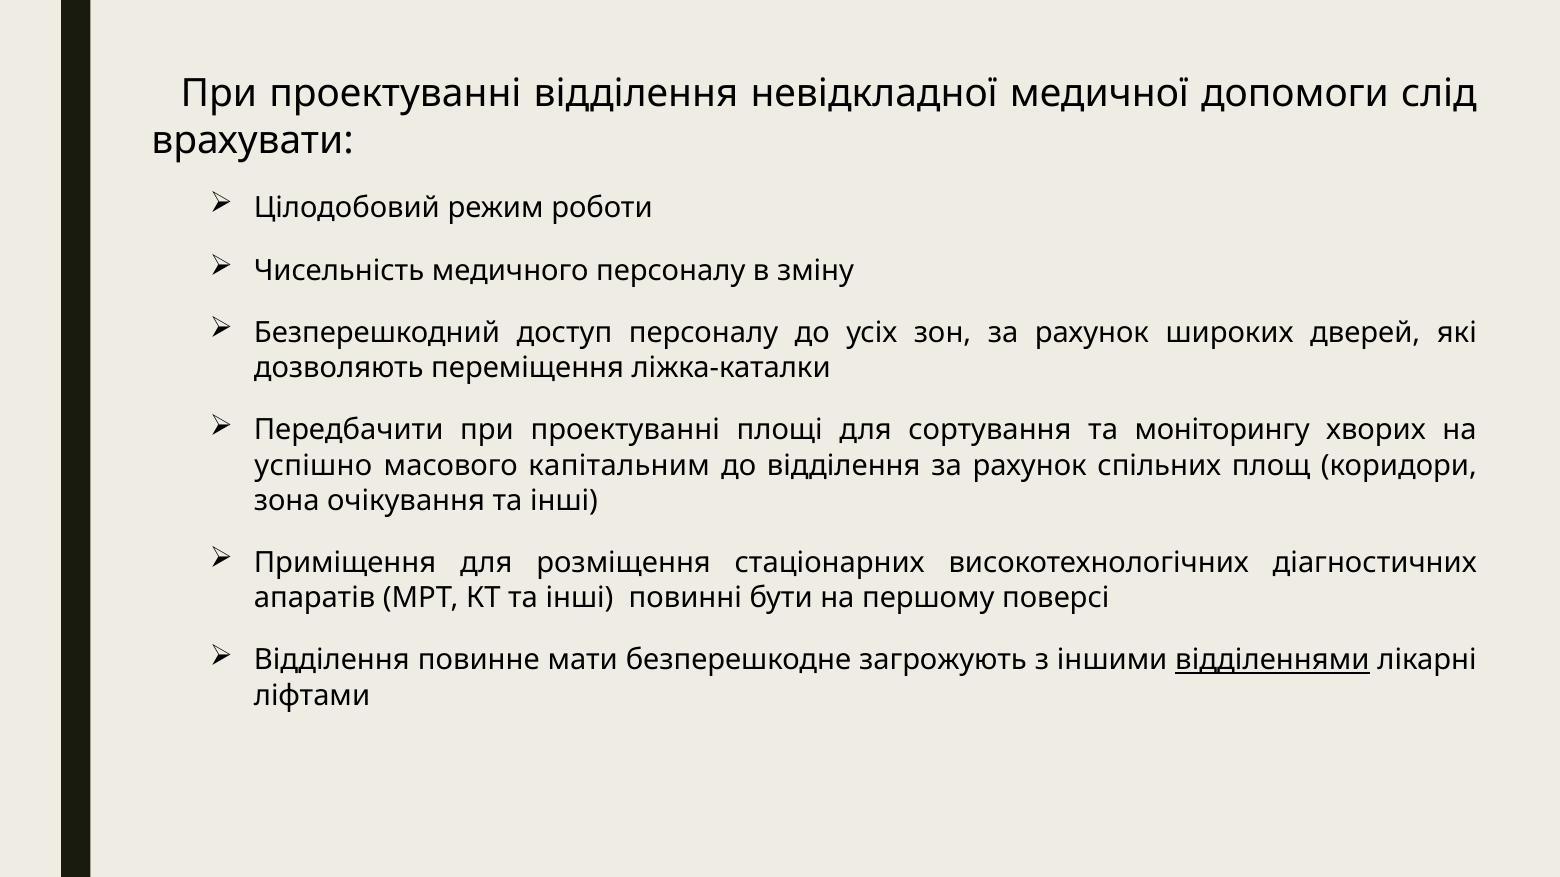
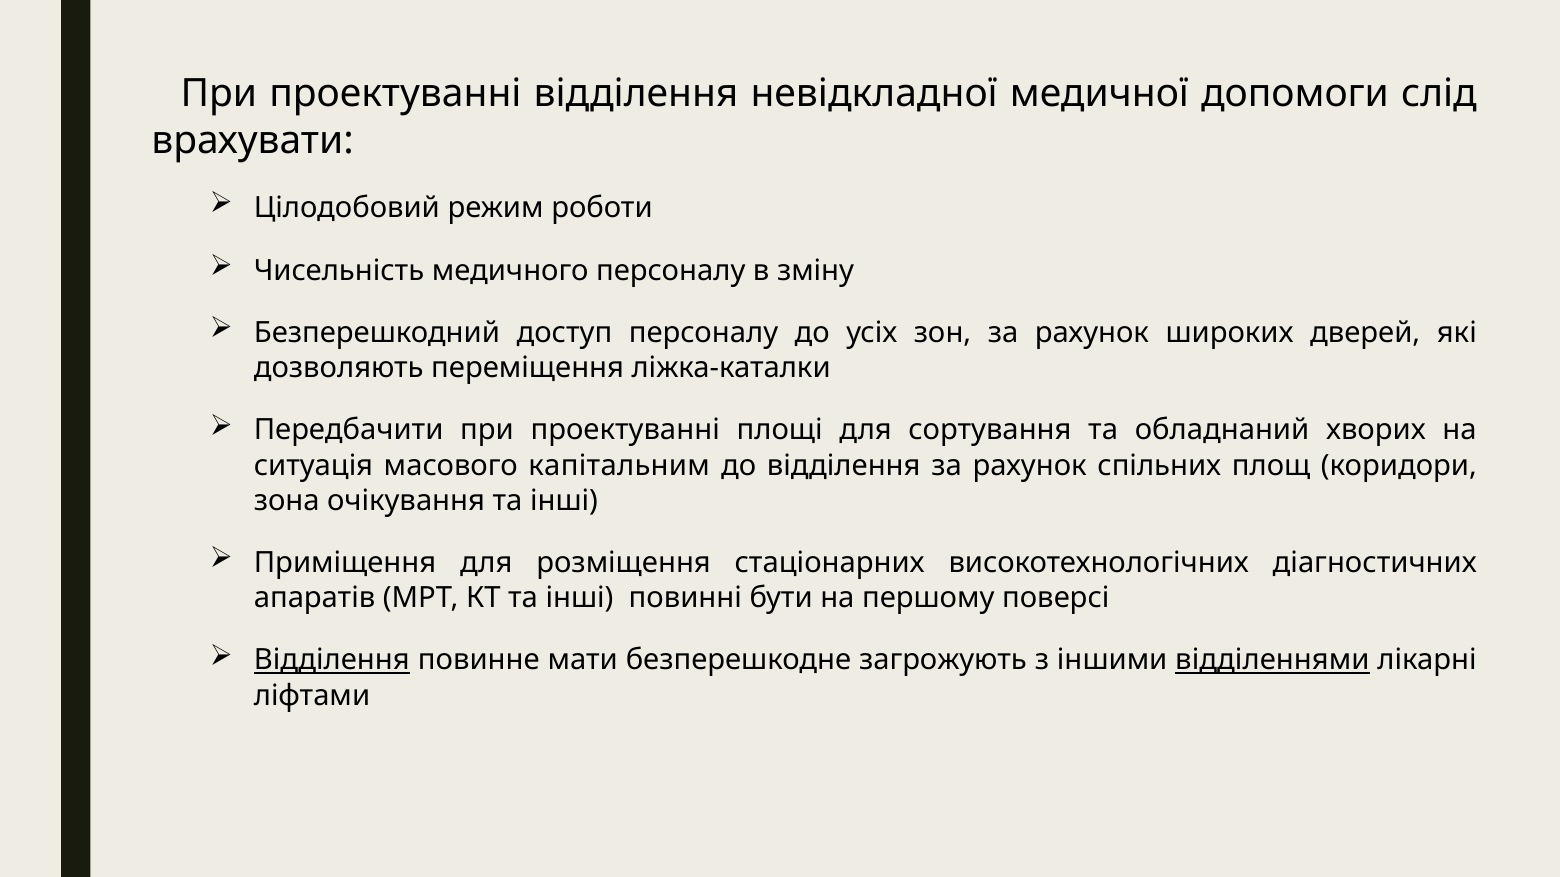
моніторингу: моніторингу -> обладнаний
успішно: успішно -> ситуація
Відділення at (332, 661) underline: none -> present
